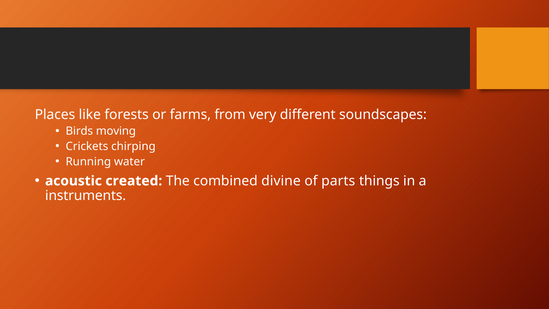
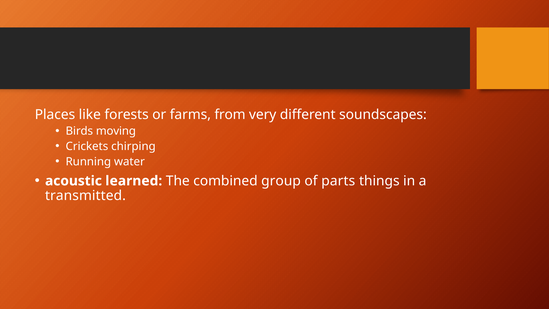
created: created -> learned
divine: divine -> group
instruments: instruments -> transmitted
